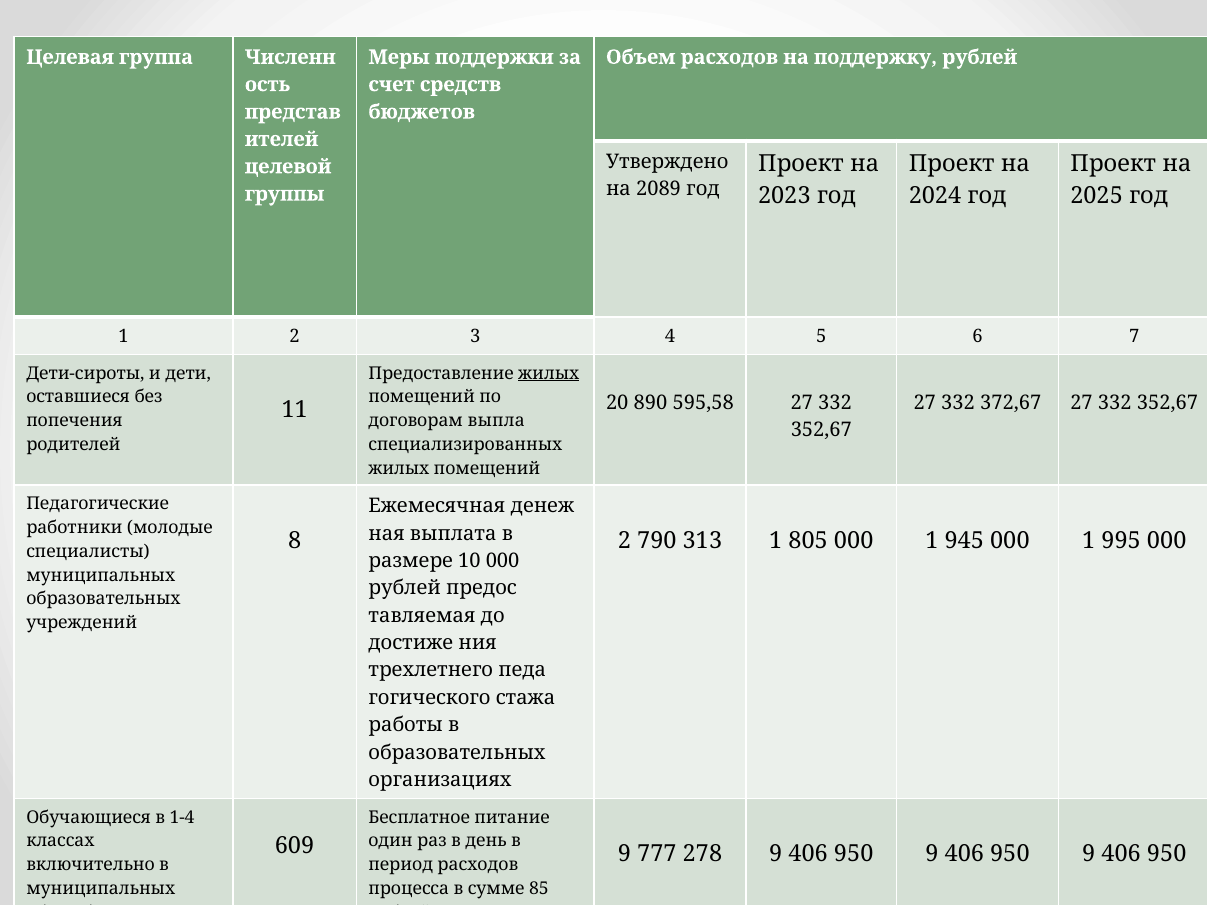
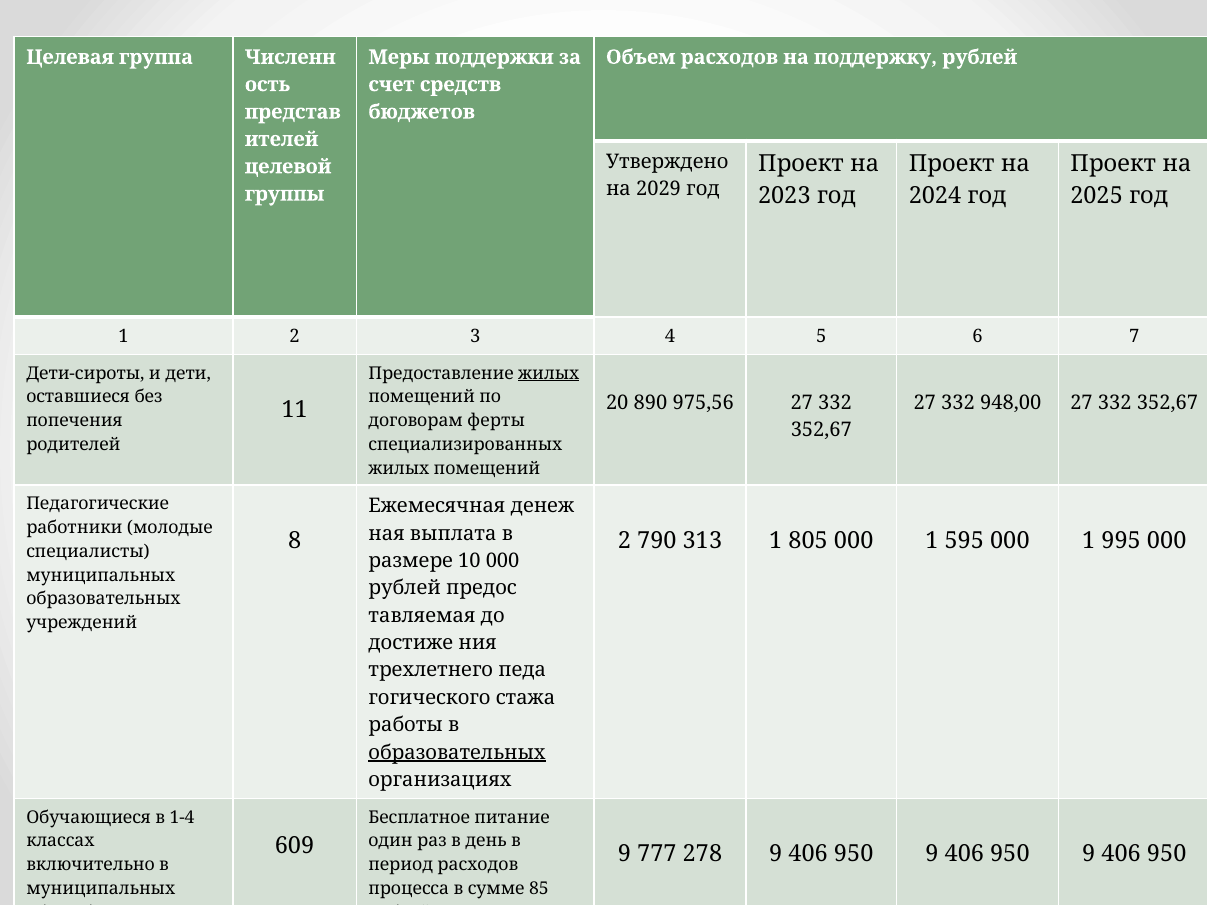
2089: 2089 -> 2029
595,58: 595,58 -> 975,56
372,67: 372,67 -> 948,00
выпла: выпла -> ферты
945: 945 -> 595
образовательных at (457, 753) underline: none -> present
